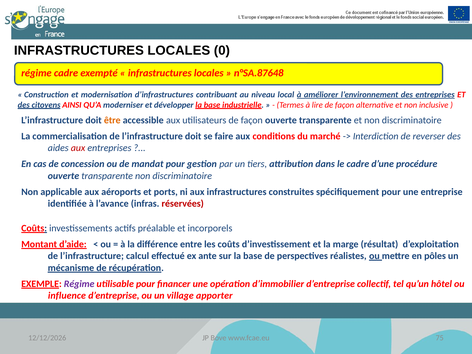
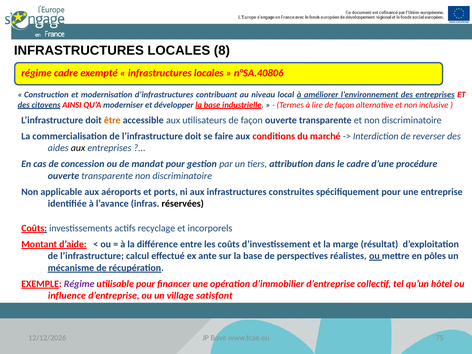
0: 0 -> 8
n°SA.87648: n°SA.87648 -> n°SA.40806
aux at (78, 148) colour: red -> black
réservées colour: red -> black
préalable: préalable -> recyclage
apporter: apporter -> satisfont
